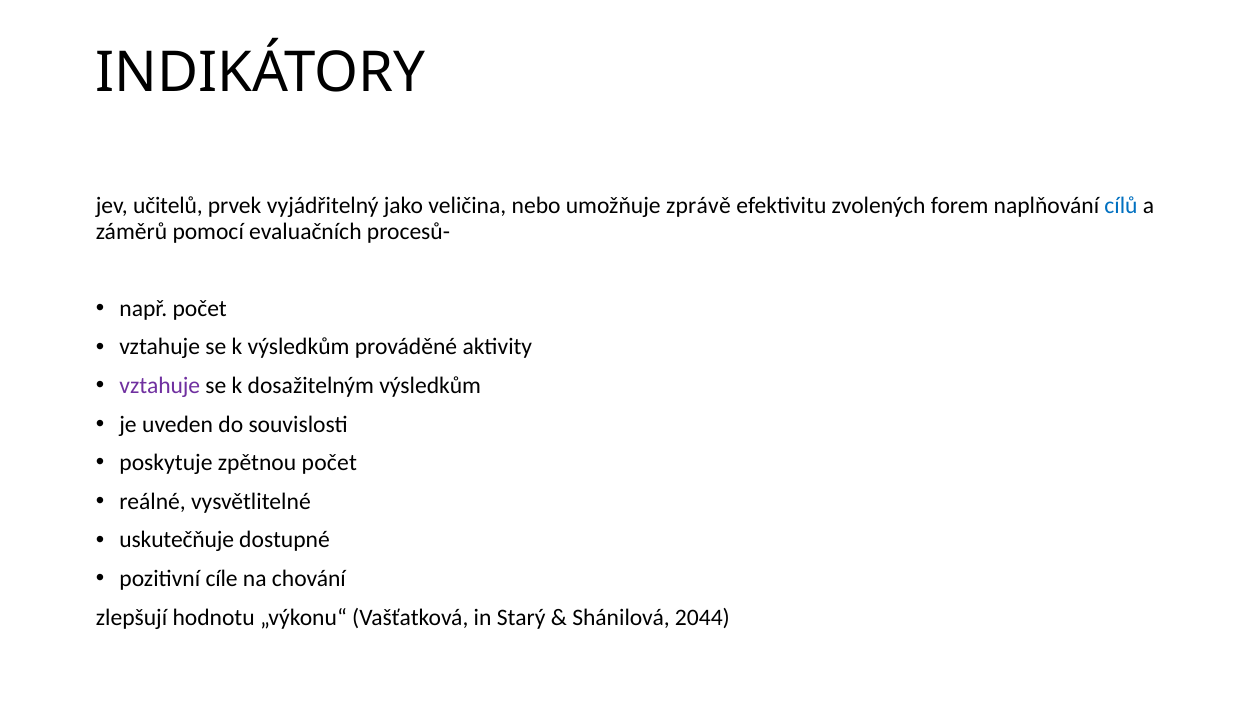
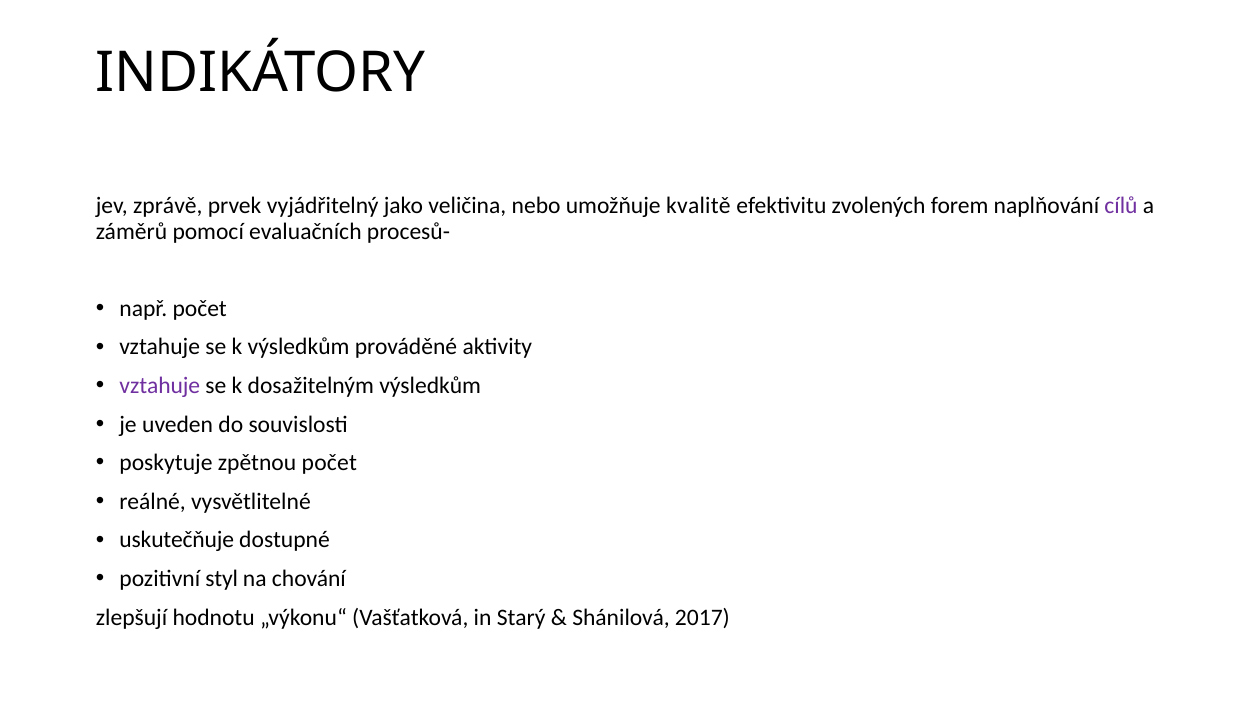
učitelů: učitelů -> zprávě
zprávě: zprávě -> kvalitě
cílů colour: blue -> purple
cíle: cíle -> styl
2044: 2044 -> 2017
